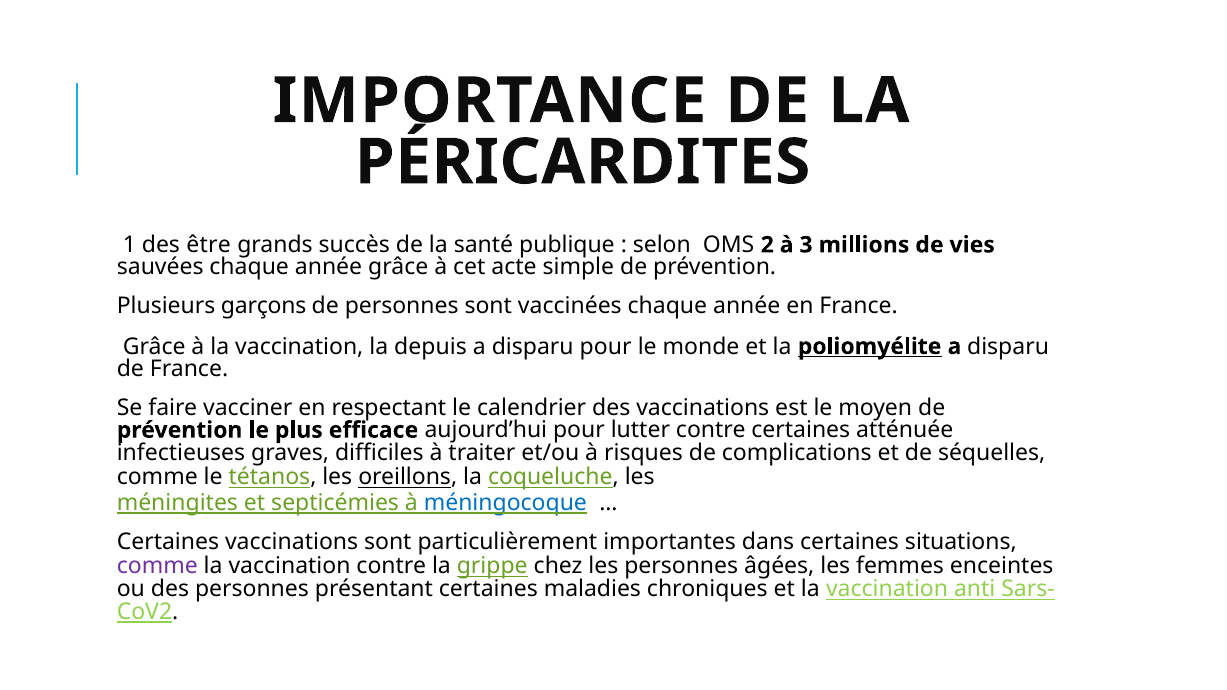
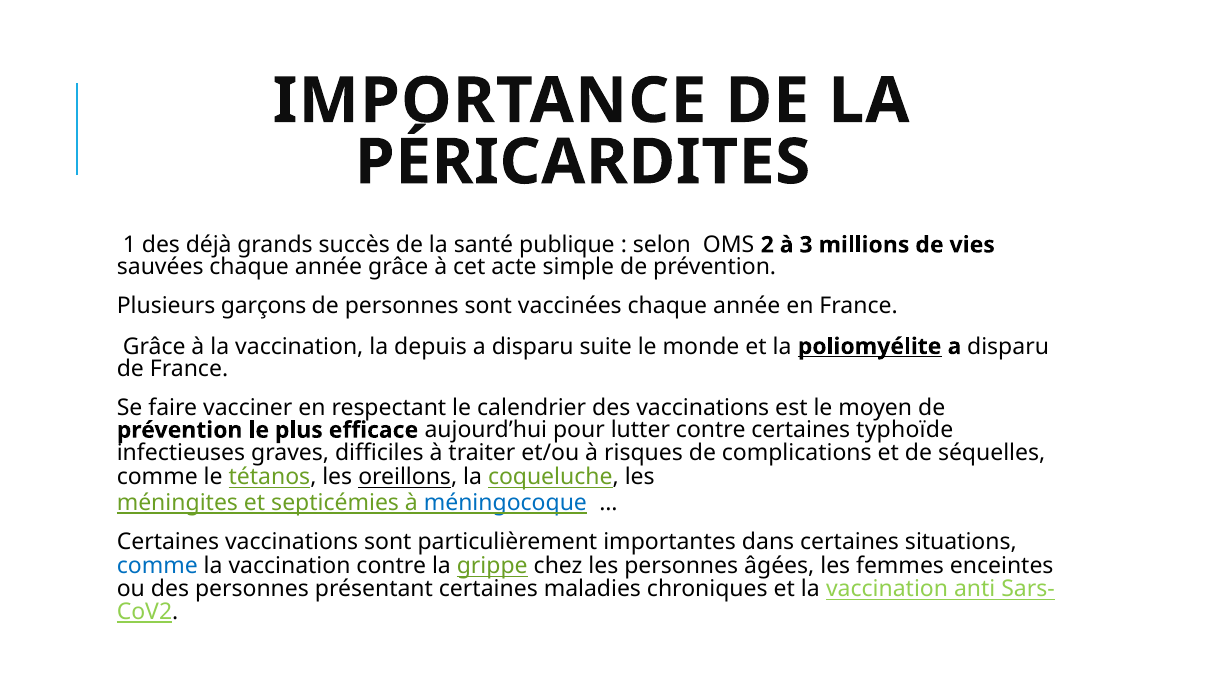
être: être -> déjà
disparu pour: pour -> suite
atténuée: atténuée -> typhoïde
comme at (157, 566) colour: purple -> blue
